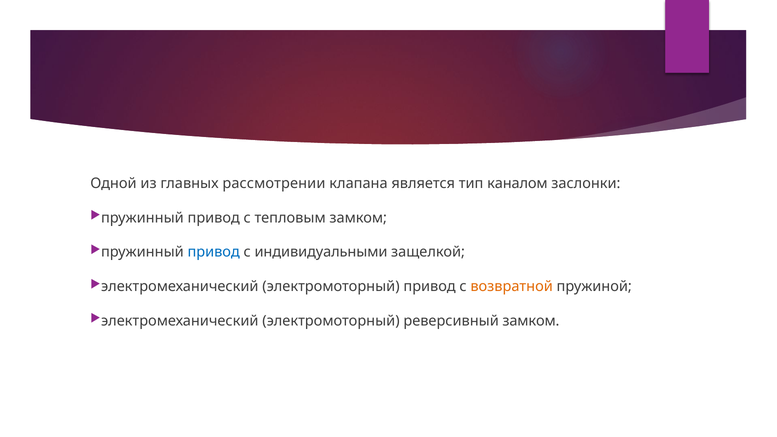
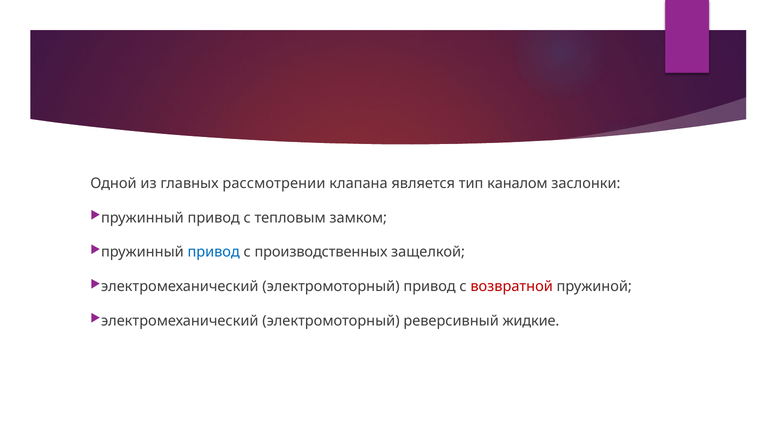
индивидуальными: индивидуальными -> производственных
возвратной colour: orange -> red
реверсивный замком: замком -> жидкие
